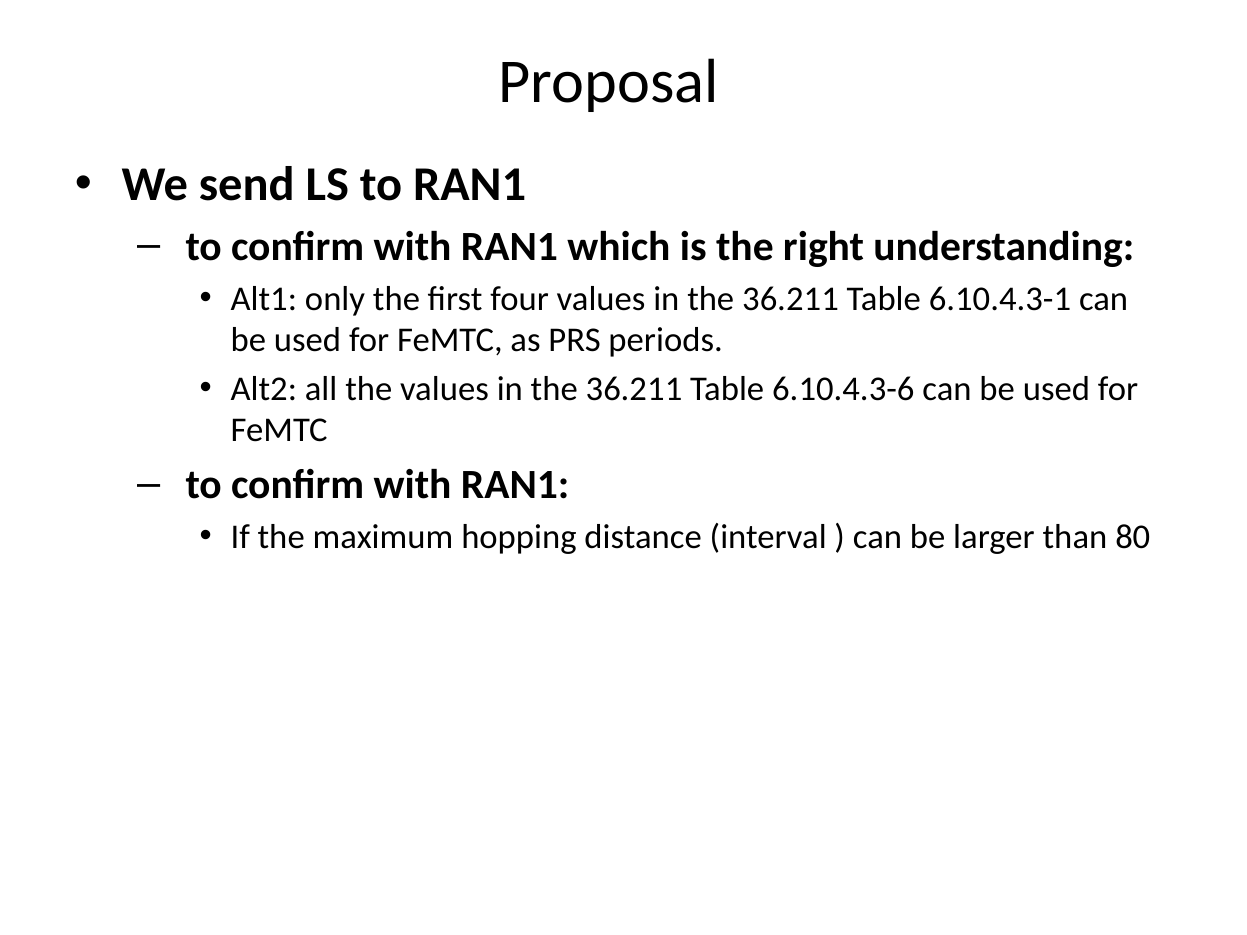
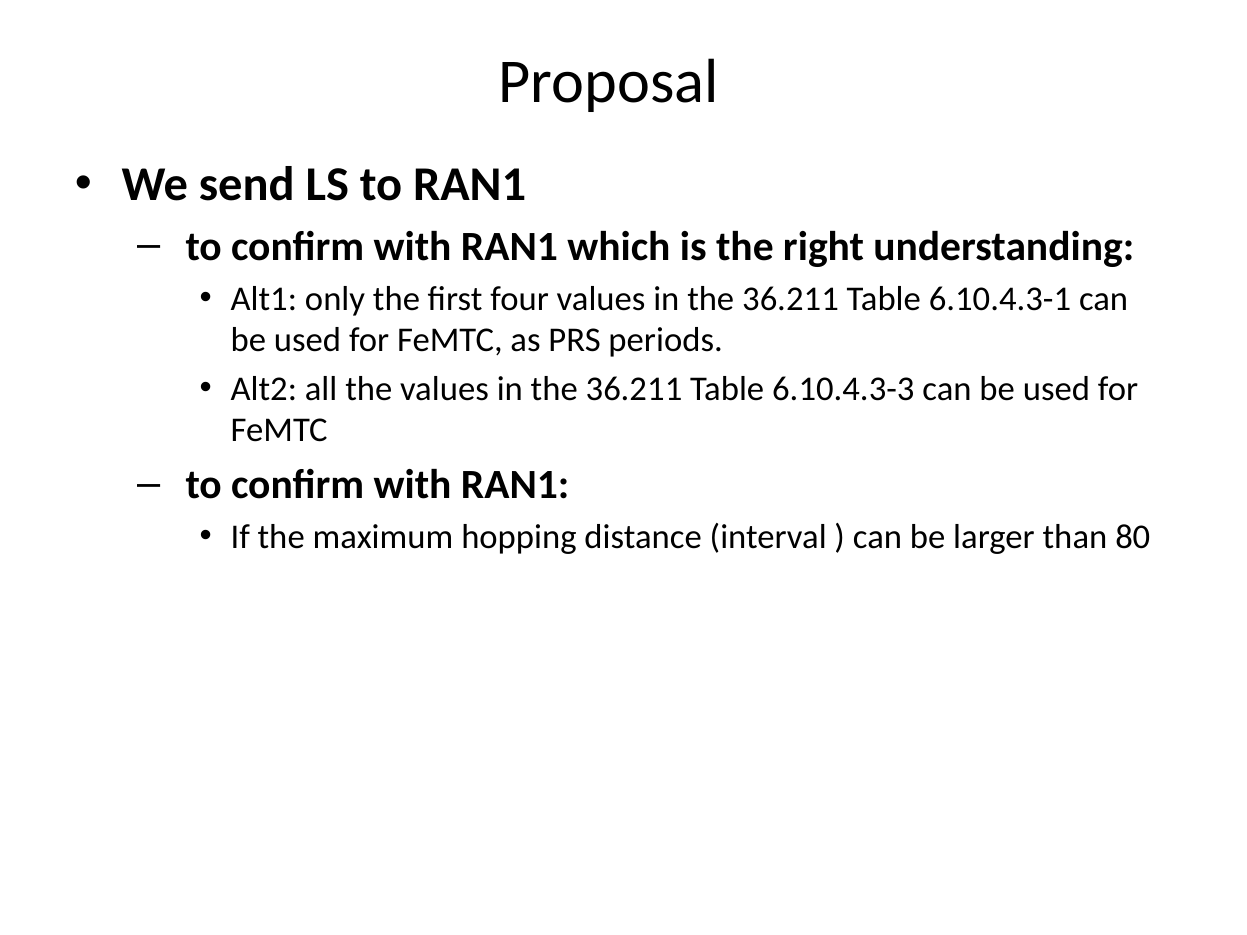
6.10.4.3-6: 6.10.4.3-6 -> 6.10.4.3-3
